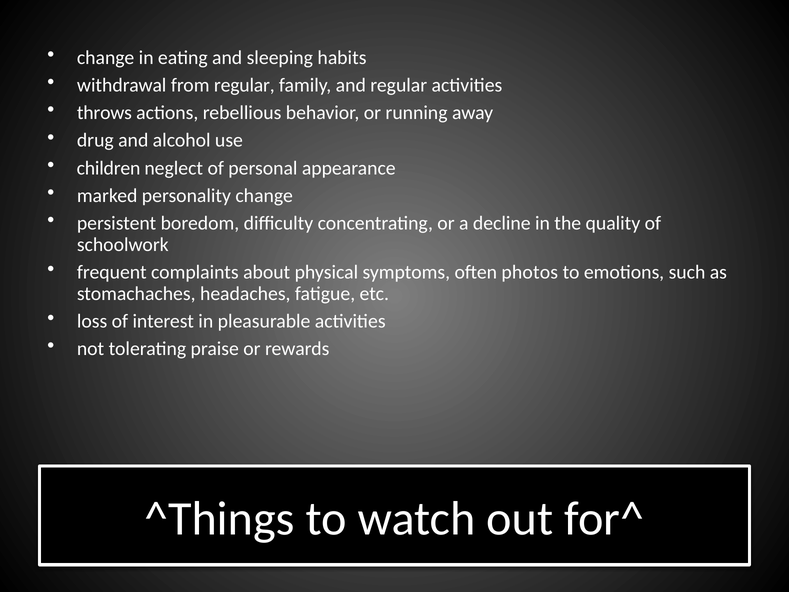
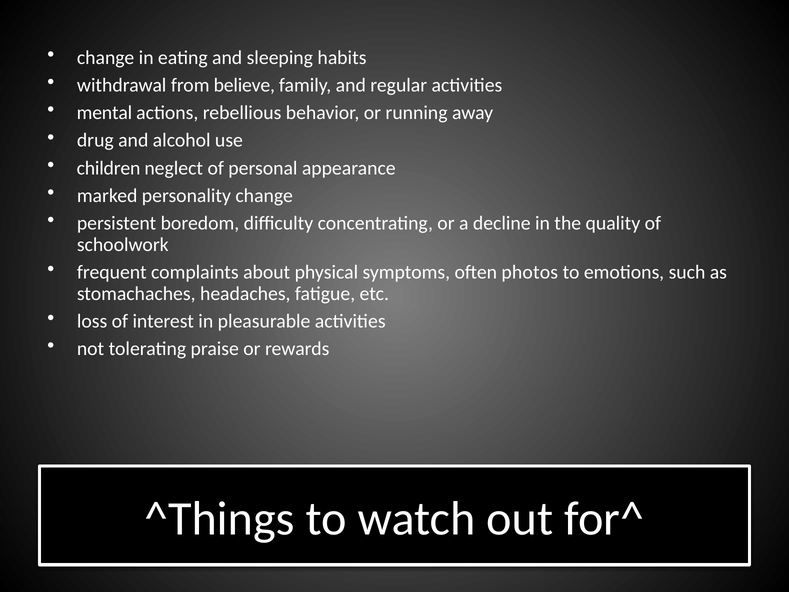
from regular: regular -> believe
throws: throws -> mental
